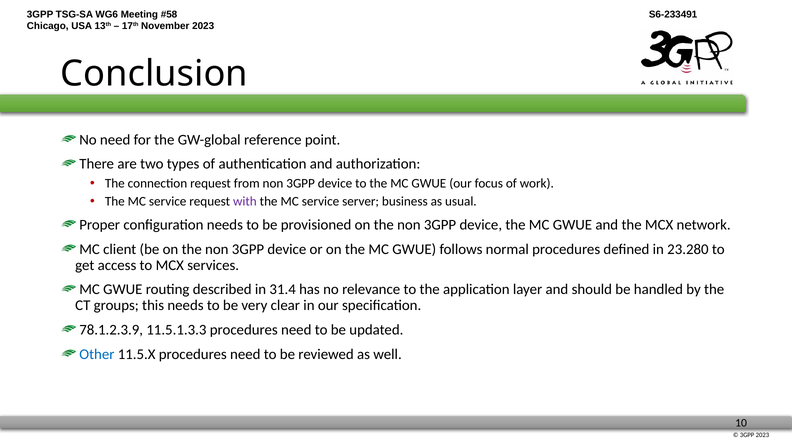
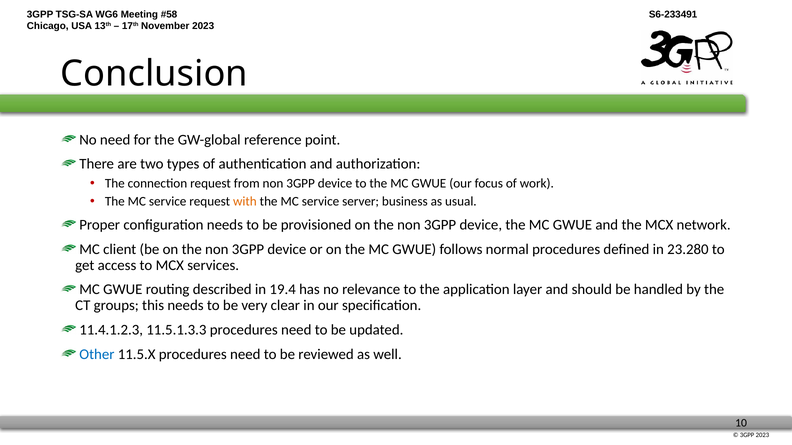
with colour: purple -> orange
31.4: 31.4 -> 19.4
78.1.2.3.9: 78.1.2.3.9 -> 11.4.1.2.3
